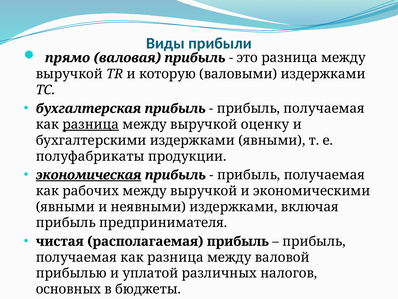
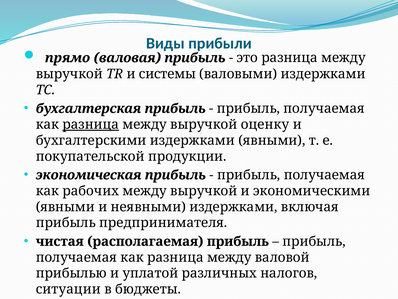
которую: которую -> системы
полуфабрикаты: полуфабрикаты -> покупательской
экономическая underline: present -> none
основных: основных -> ситуации
